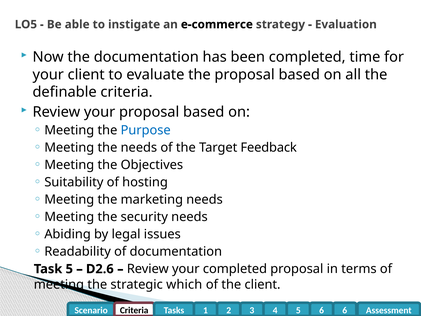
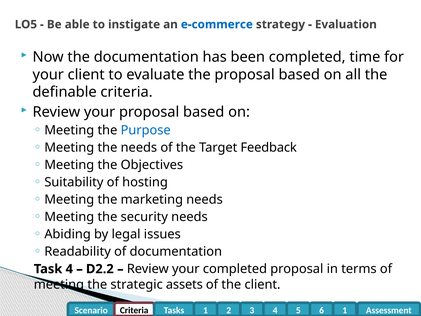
e-commerce colour: black -> blue
Task 5: 5 -> 4
D2.6: D2.6 -> D2.2
which: which -> assets
6 at (345, 310): 6 -> 1
